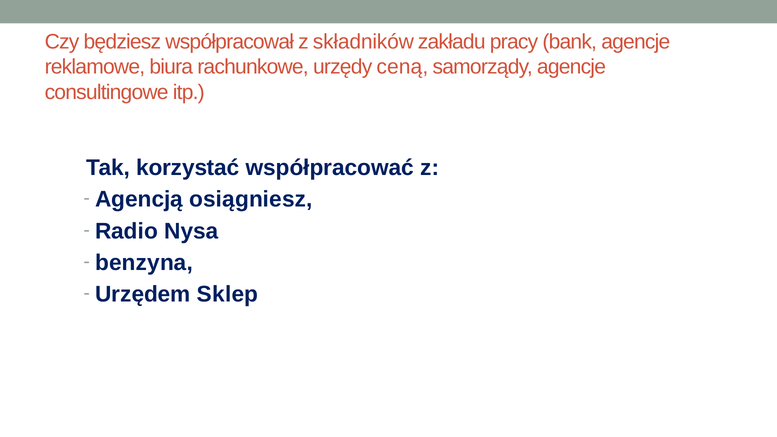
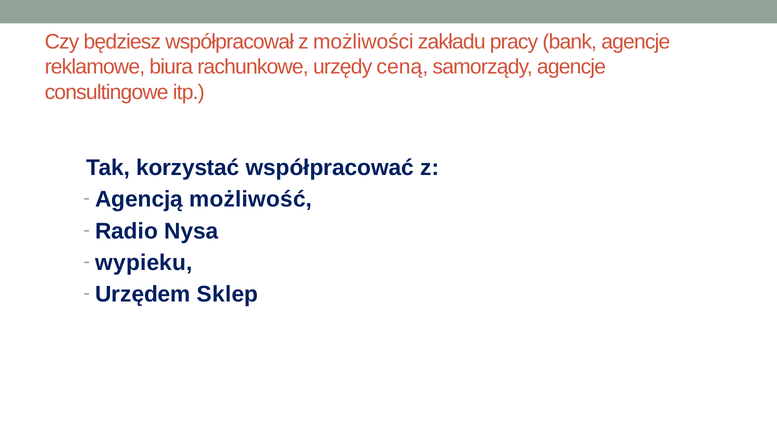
składników: składników -> możliwości
osiągniesz: osiągniesz -> możliwość
benzyna: benzyna -> wypieku
